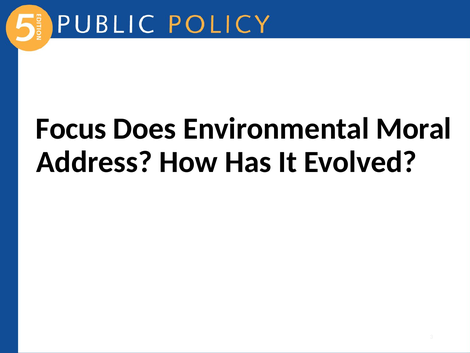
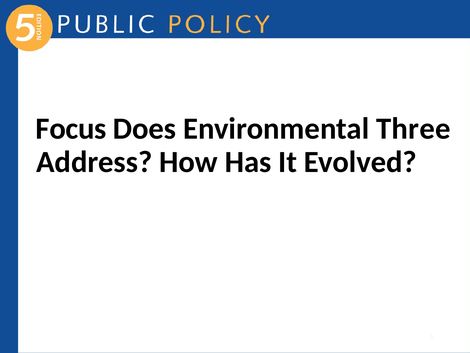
Moral: Moral -> Three
